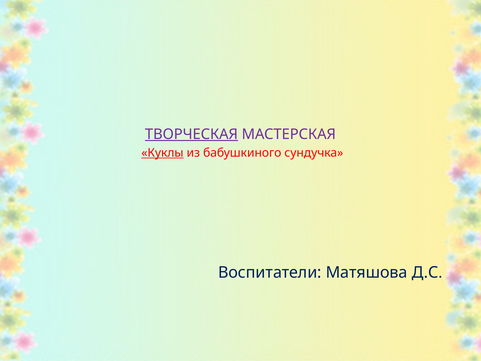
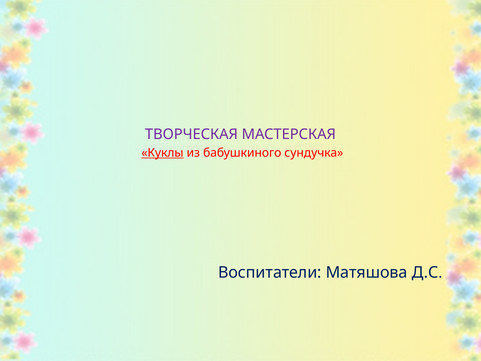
ТВОРЧЕСКАЯ underline: present -> none
